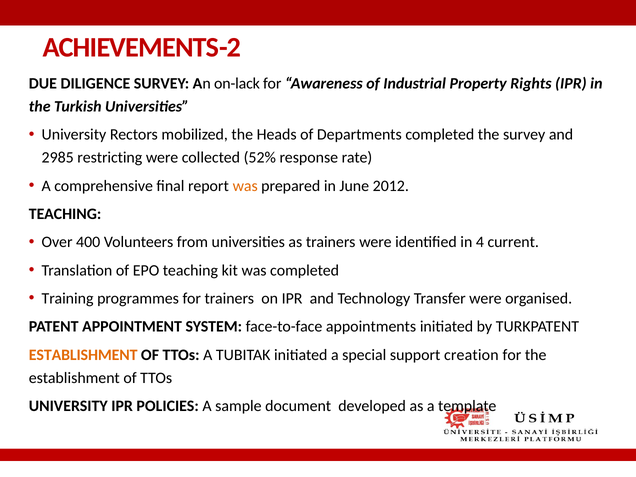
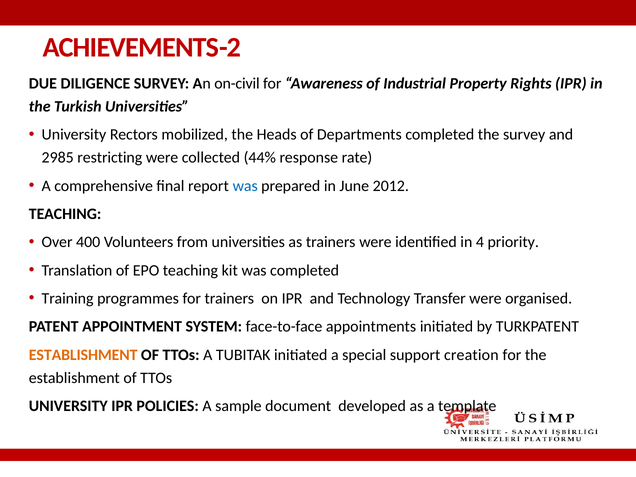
on-lack: on-lack -> on-civil
52%: 52% -> 44%
was at (245, 186) colour: orange -> blue
current: current -> priority
